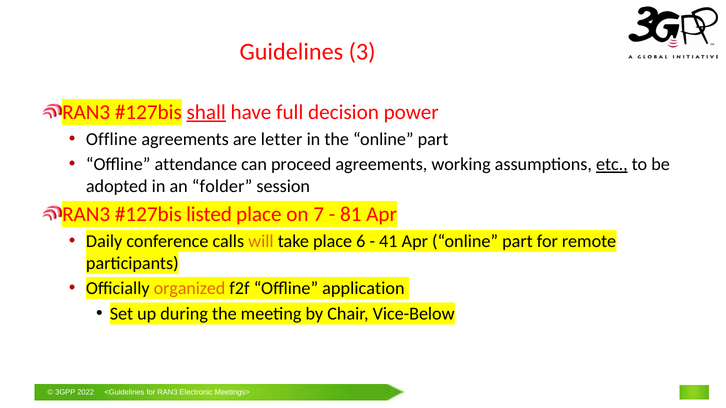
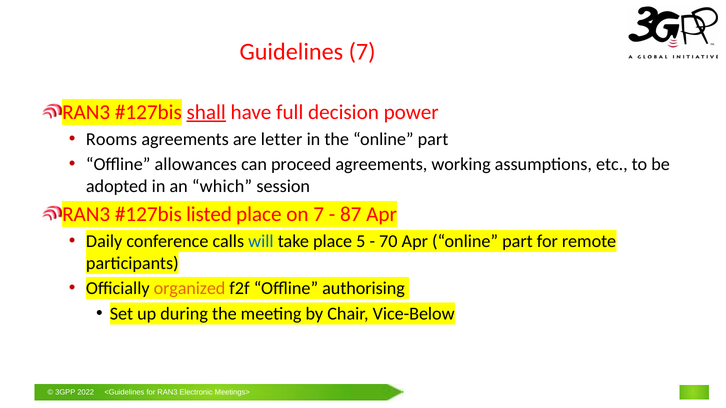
Guidelines 3: 3 -> 7
Offline at (112, 139): Offline -> Rooms
attendance: attendance -> allowances
etc underline: present -> none
folder: folder -> which
81: 81 -> 87
will colour: orange -> blue
6: 6 -> 5
41: 41 -> 70
application: application -> authorising
